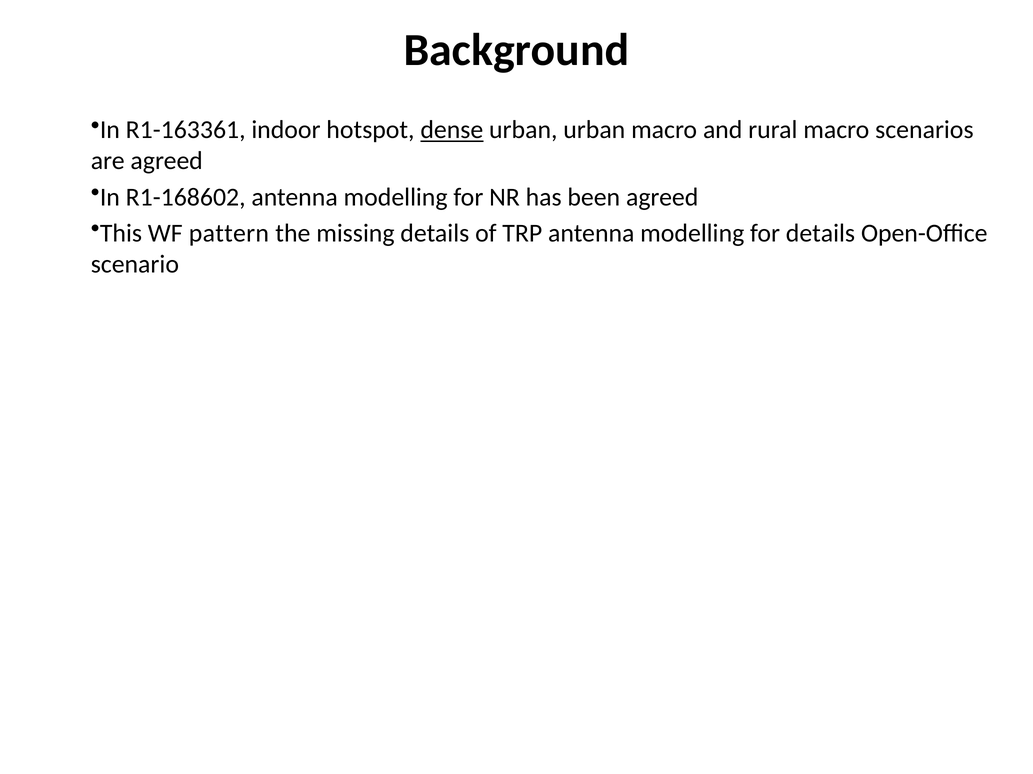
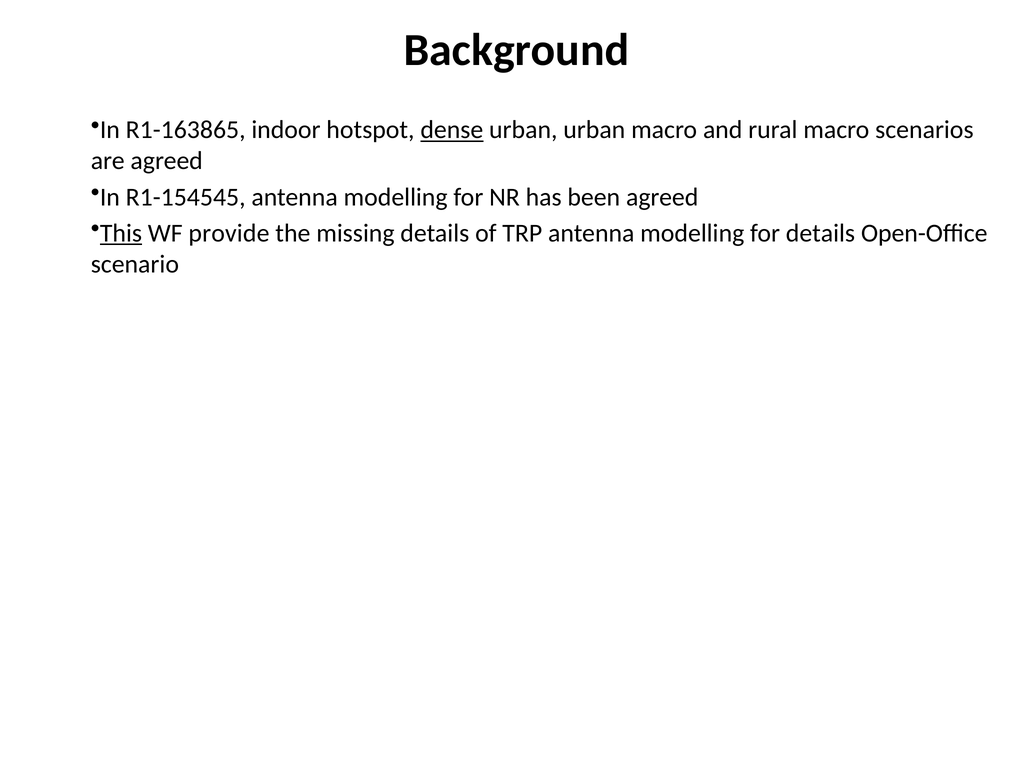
R1-163361: R1-163361 -> R1-163865
R1-168602: R1-168602 -> R1-154545
This underline: none -> present
pattern: pattern -> provide
